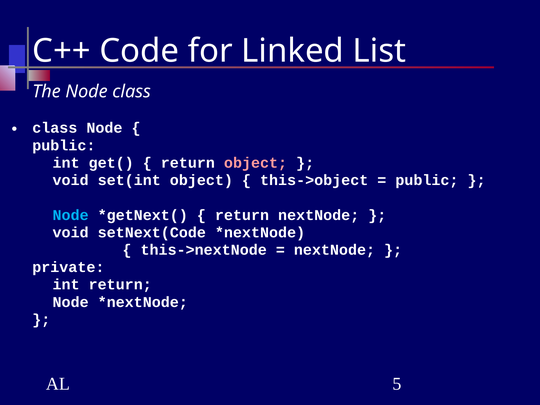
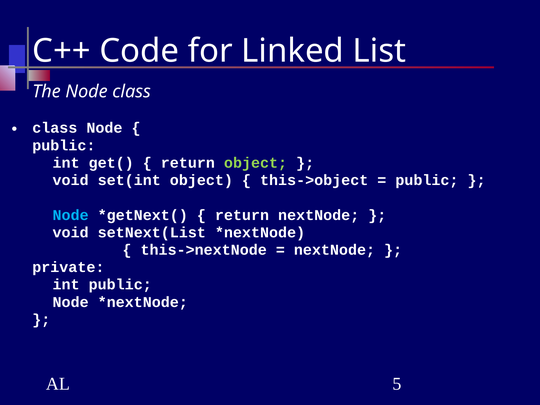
object at (256, 163) colour: pink -> light green
setNext(Code: setNext(Code -> setNext(List
int return: return -> public
